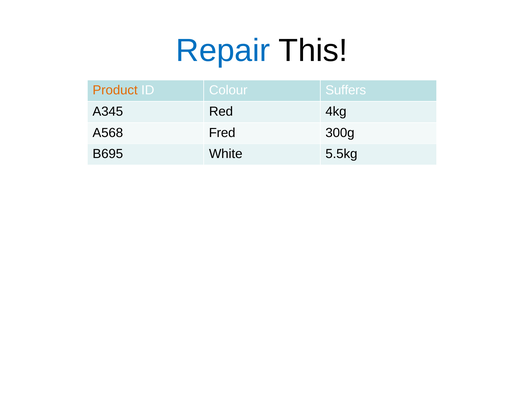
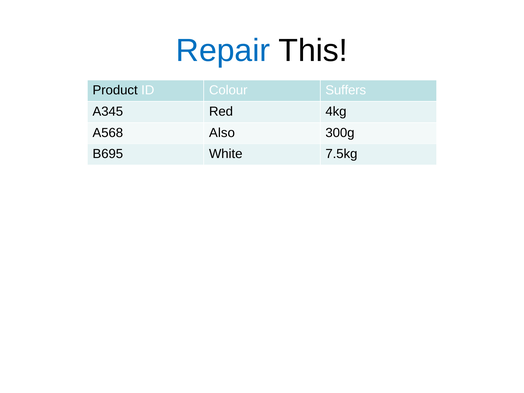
Product colour: orange -> black
Fred: Fred -> Also
5.5kg: 5.5kg -> 7.5kg
